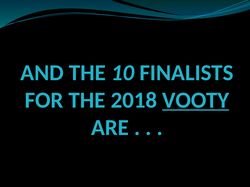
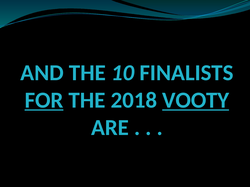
FOR underline: none -> present
